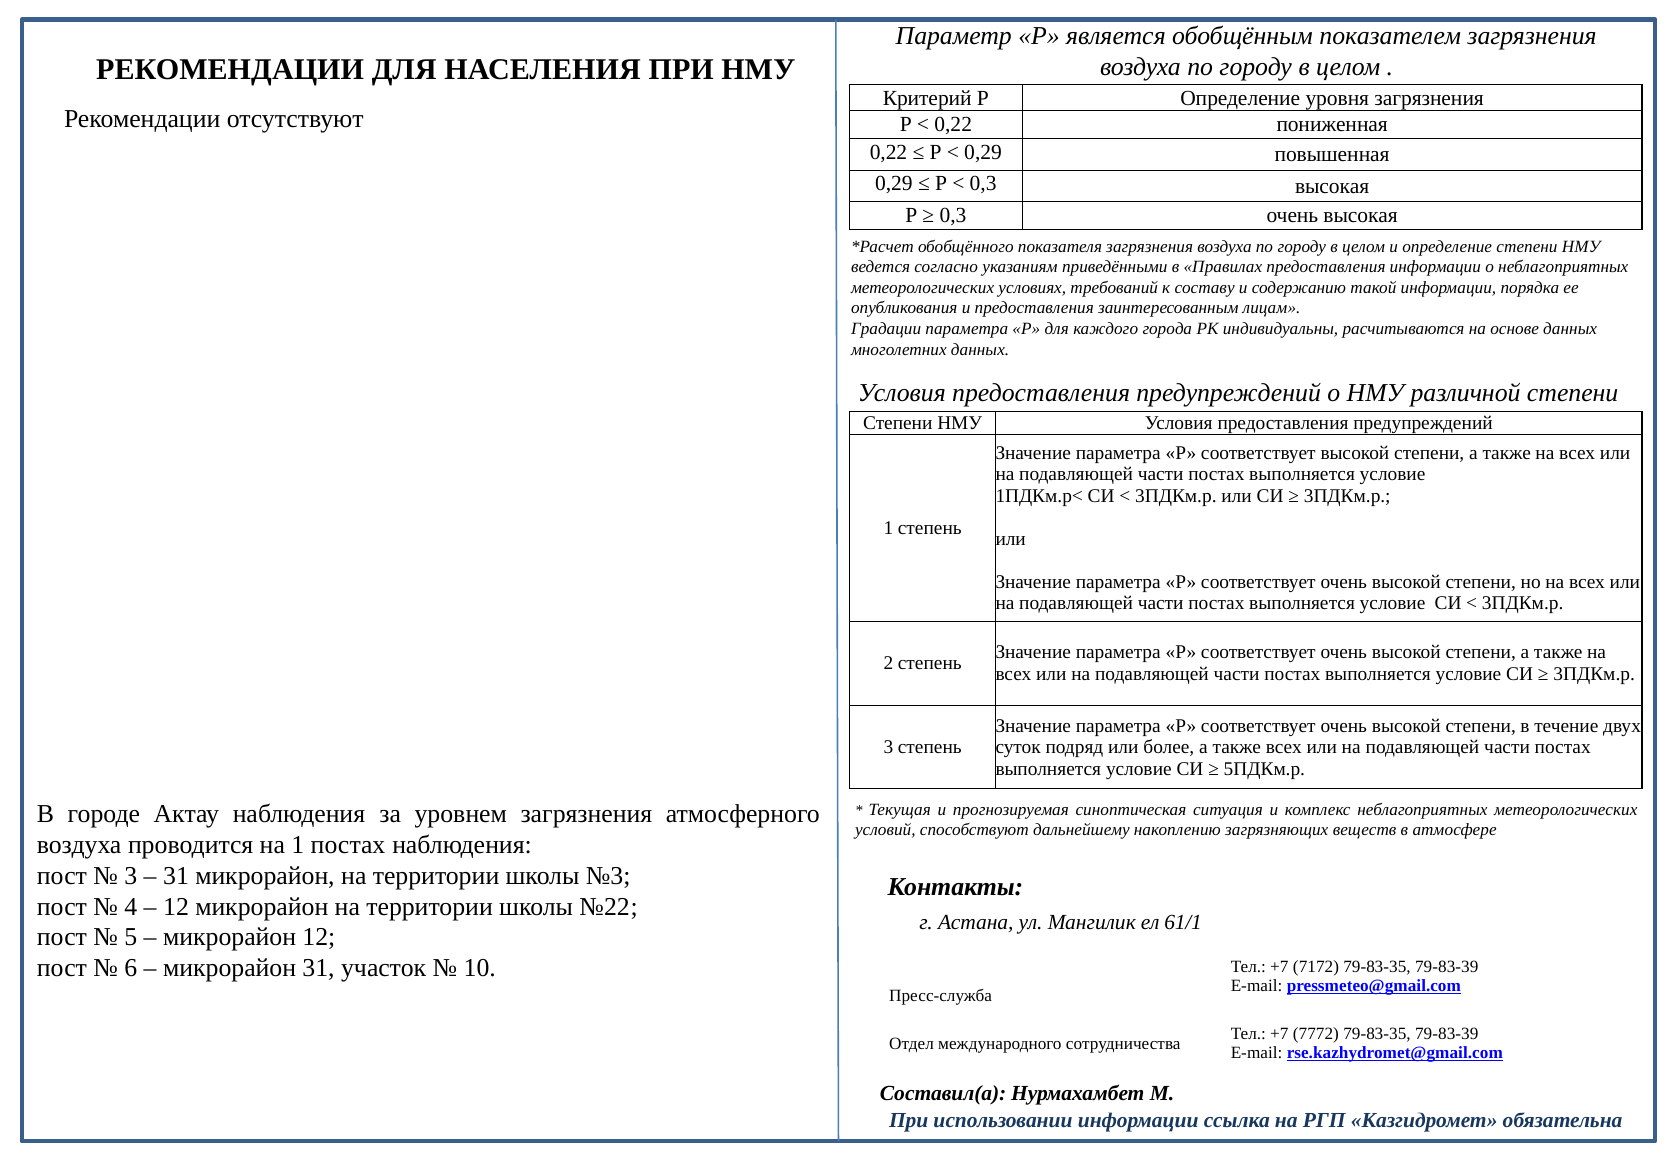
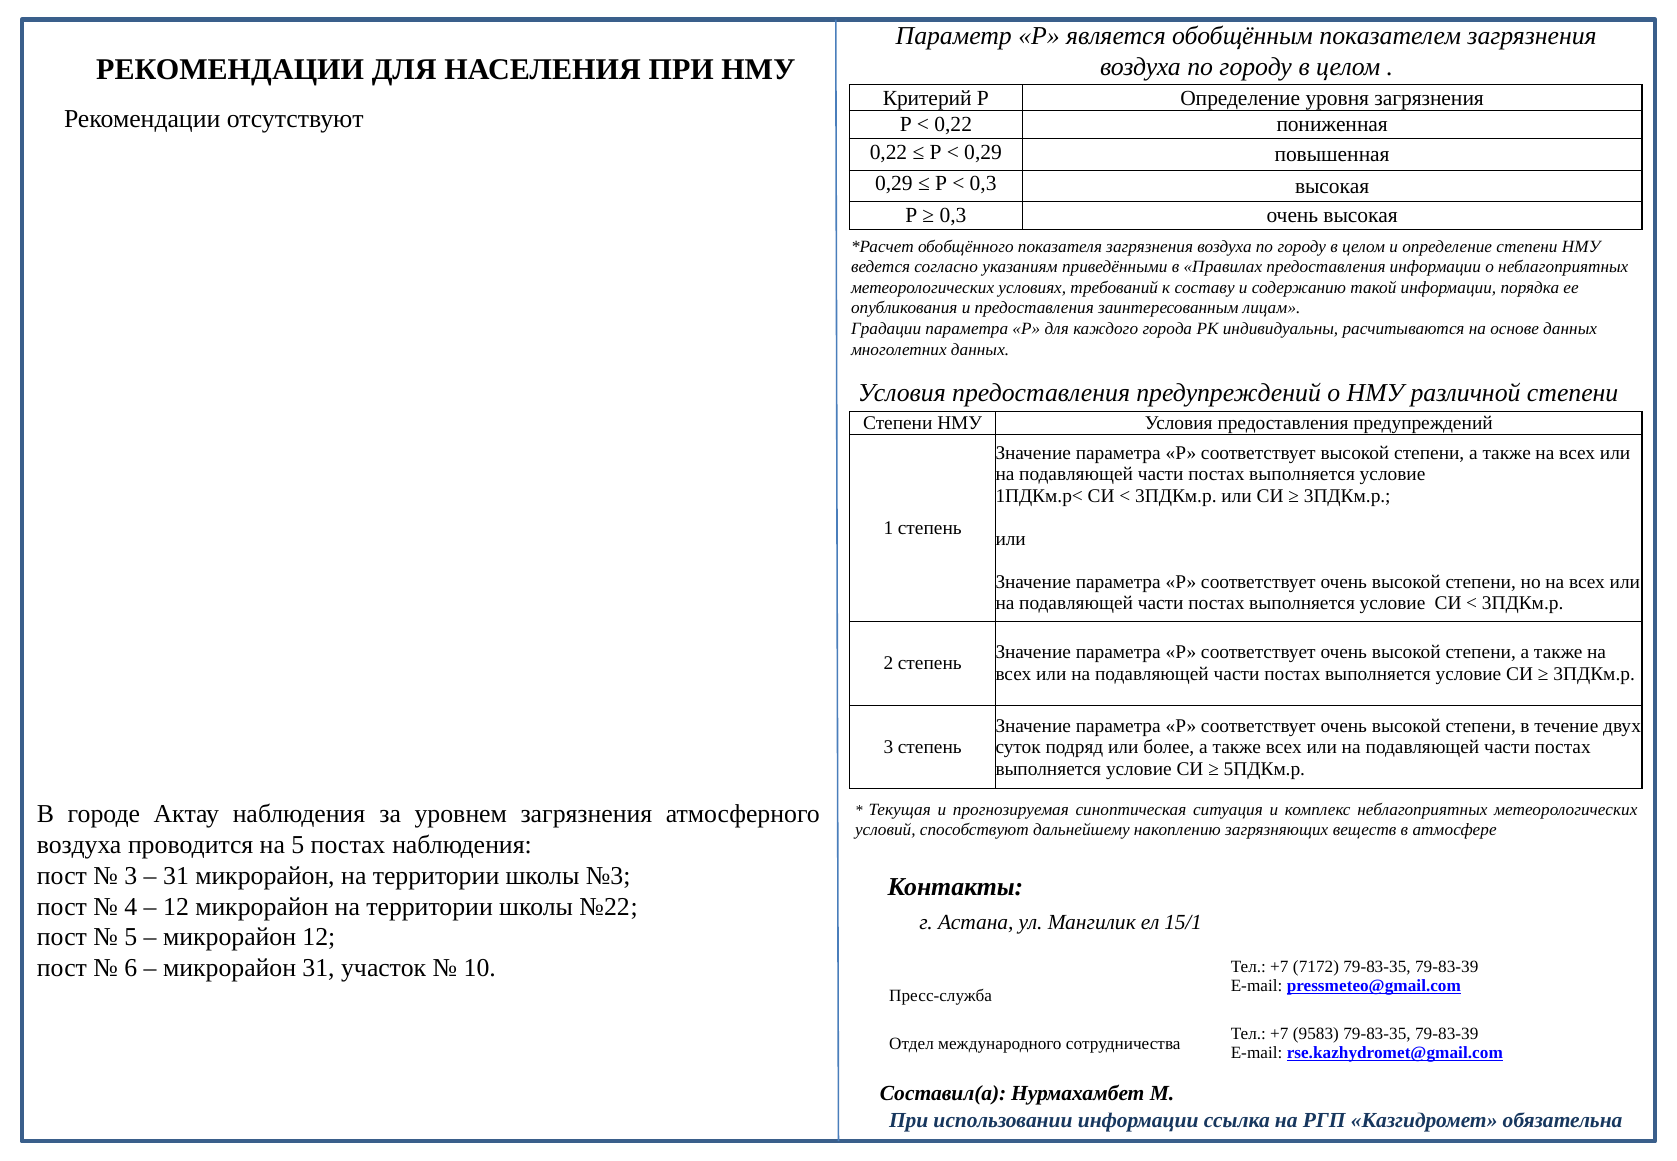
на 1: 1 -> 5
61/1: 61/1 -> 15/1
7772: 7772 -> 9583
